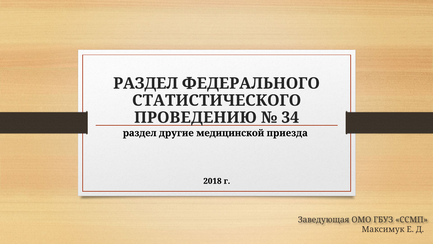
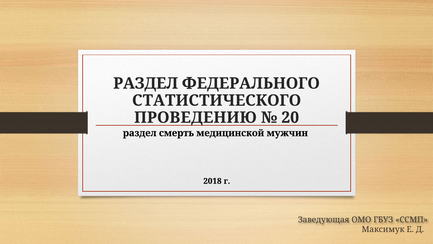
34: 34 -> 20
другие: другие -> смерть
приезда: приезда -> мужчин
